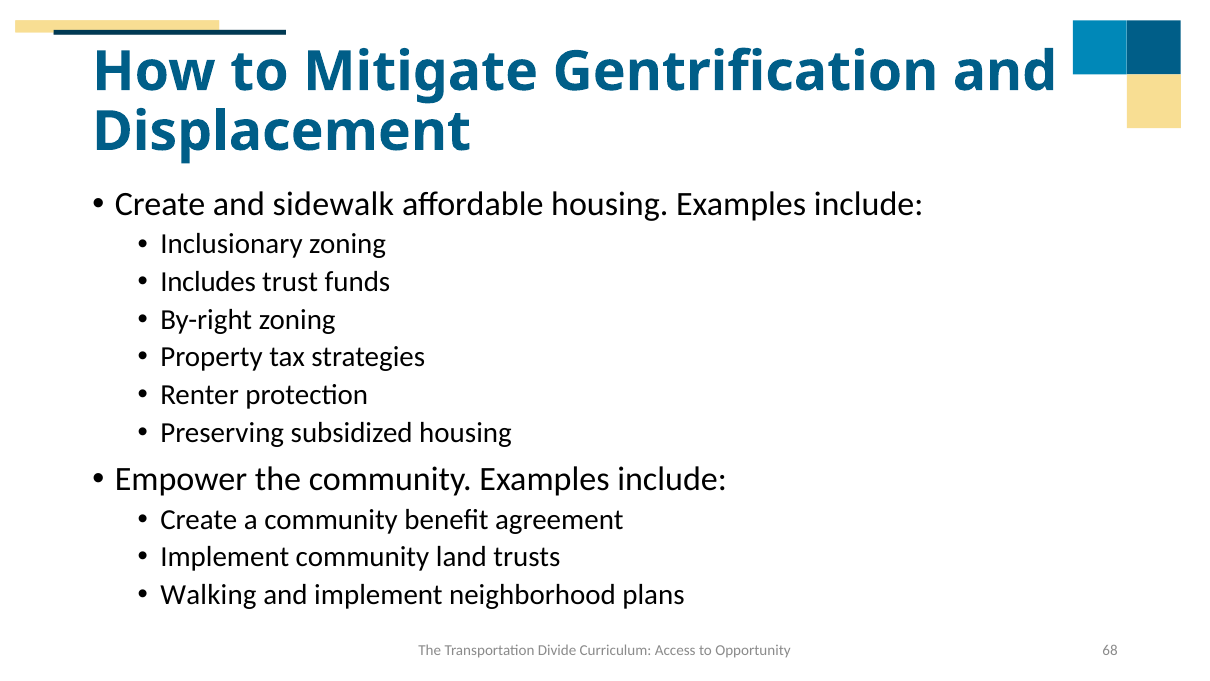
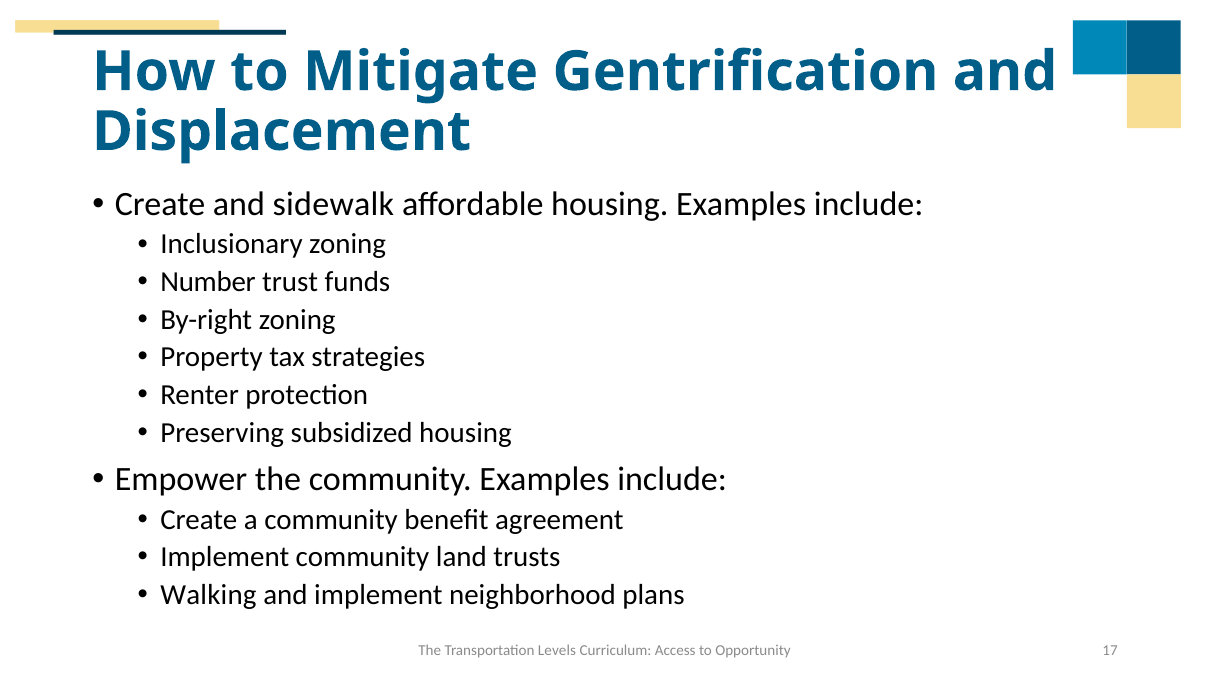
Includes: Includes -> Number
Divide: Divide -> Levels
68: 68 -> 17
